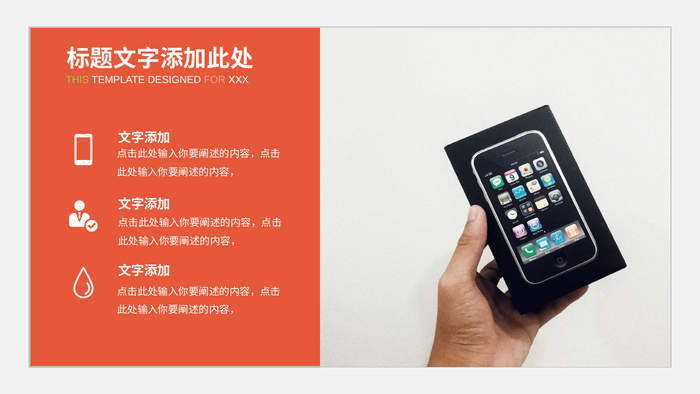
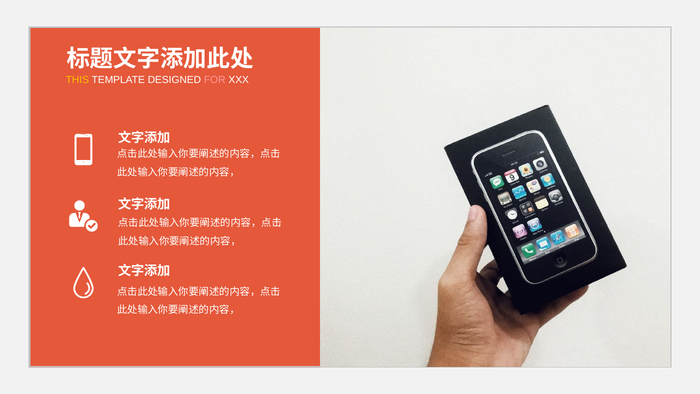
THIS colour: light green -> yellow
